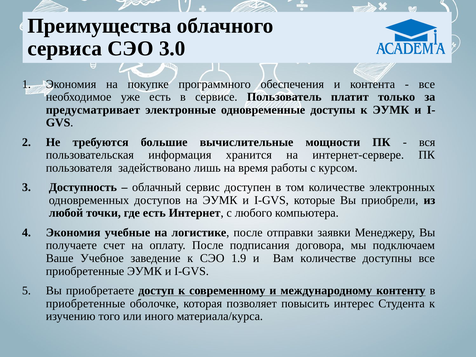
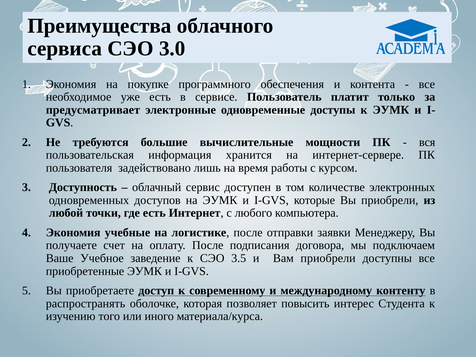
1.9: 1.9 -> 3.5
Вам количестве: количестве -> приобрели
приобретенные at (86, 303): приобретенные -> распространять
